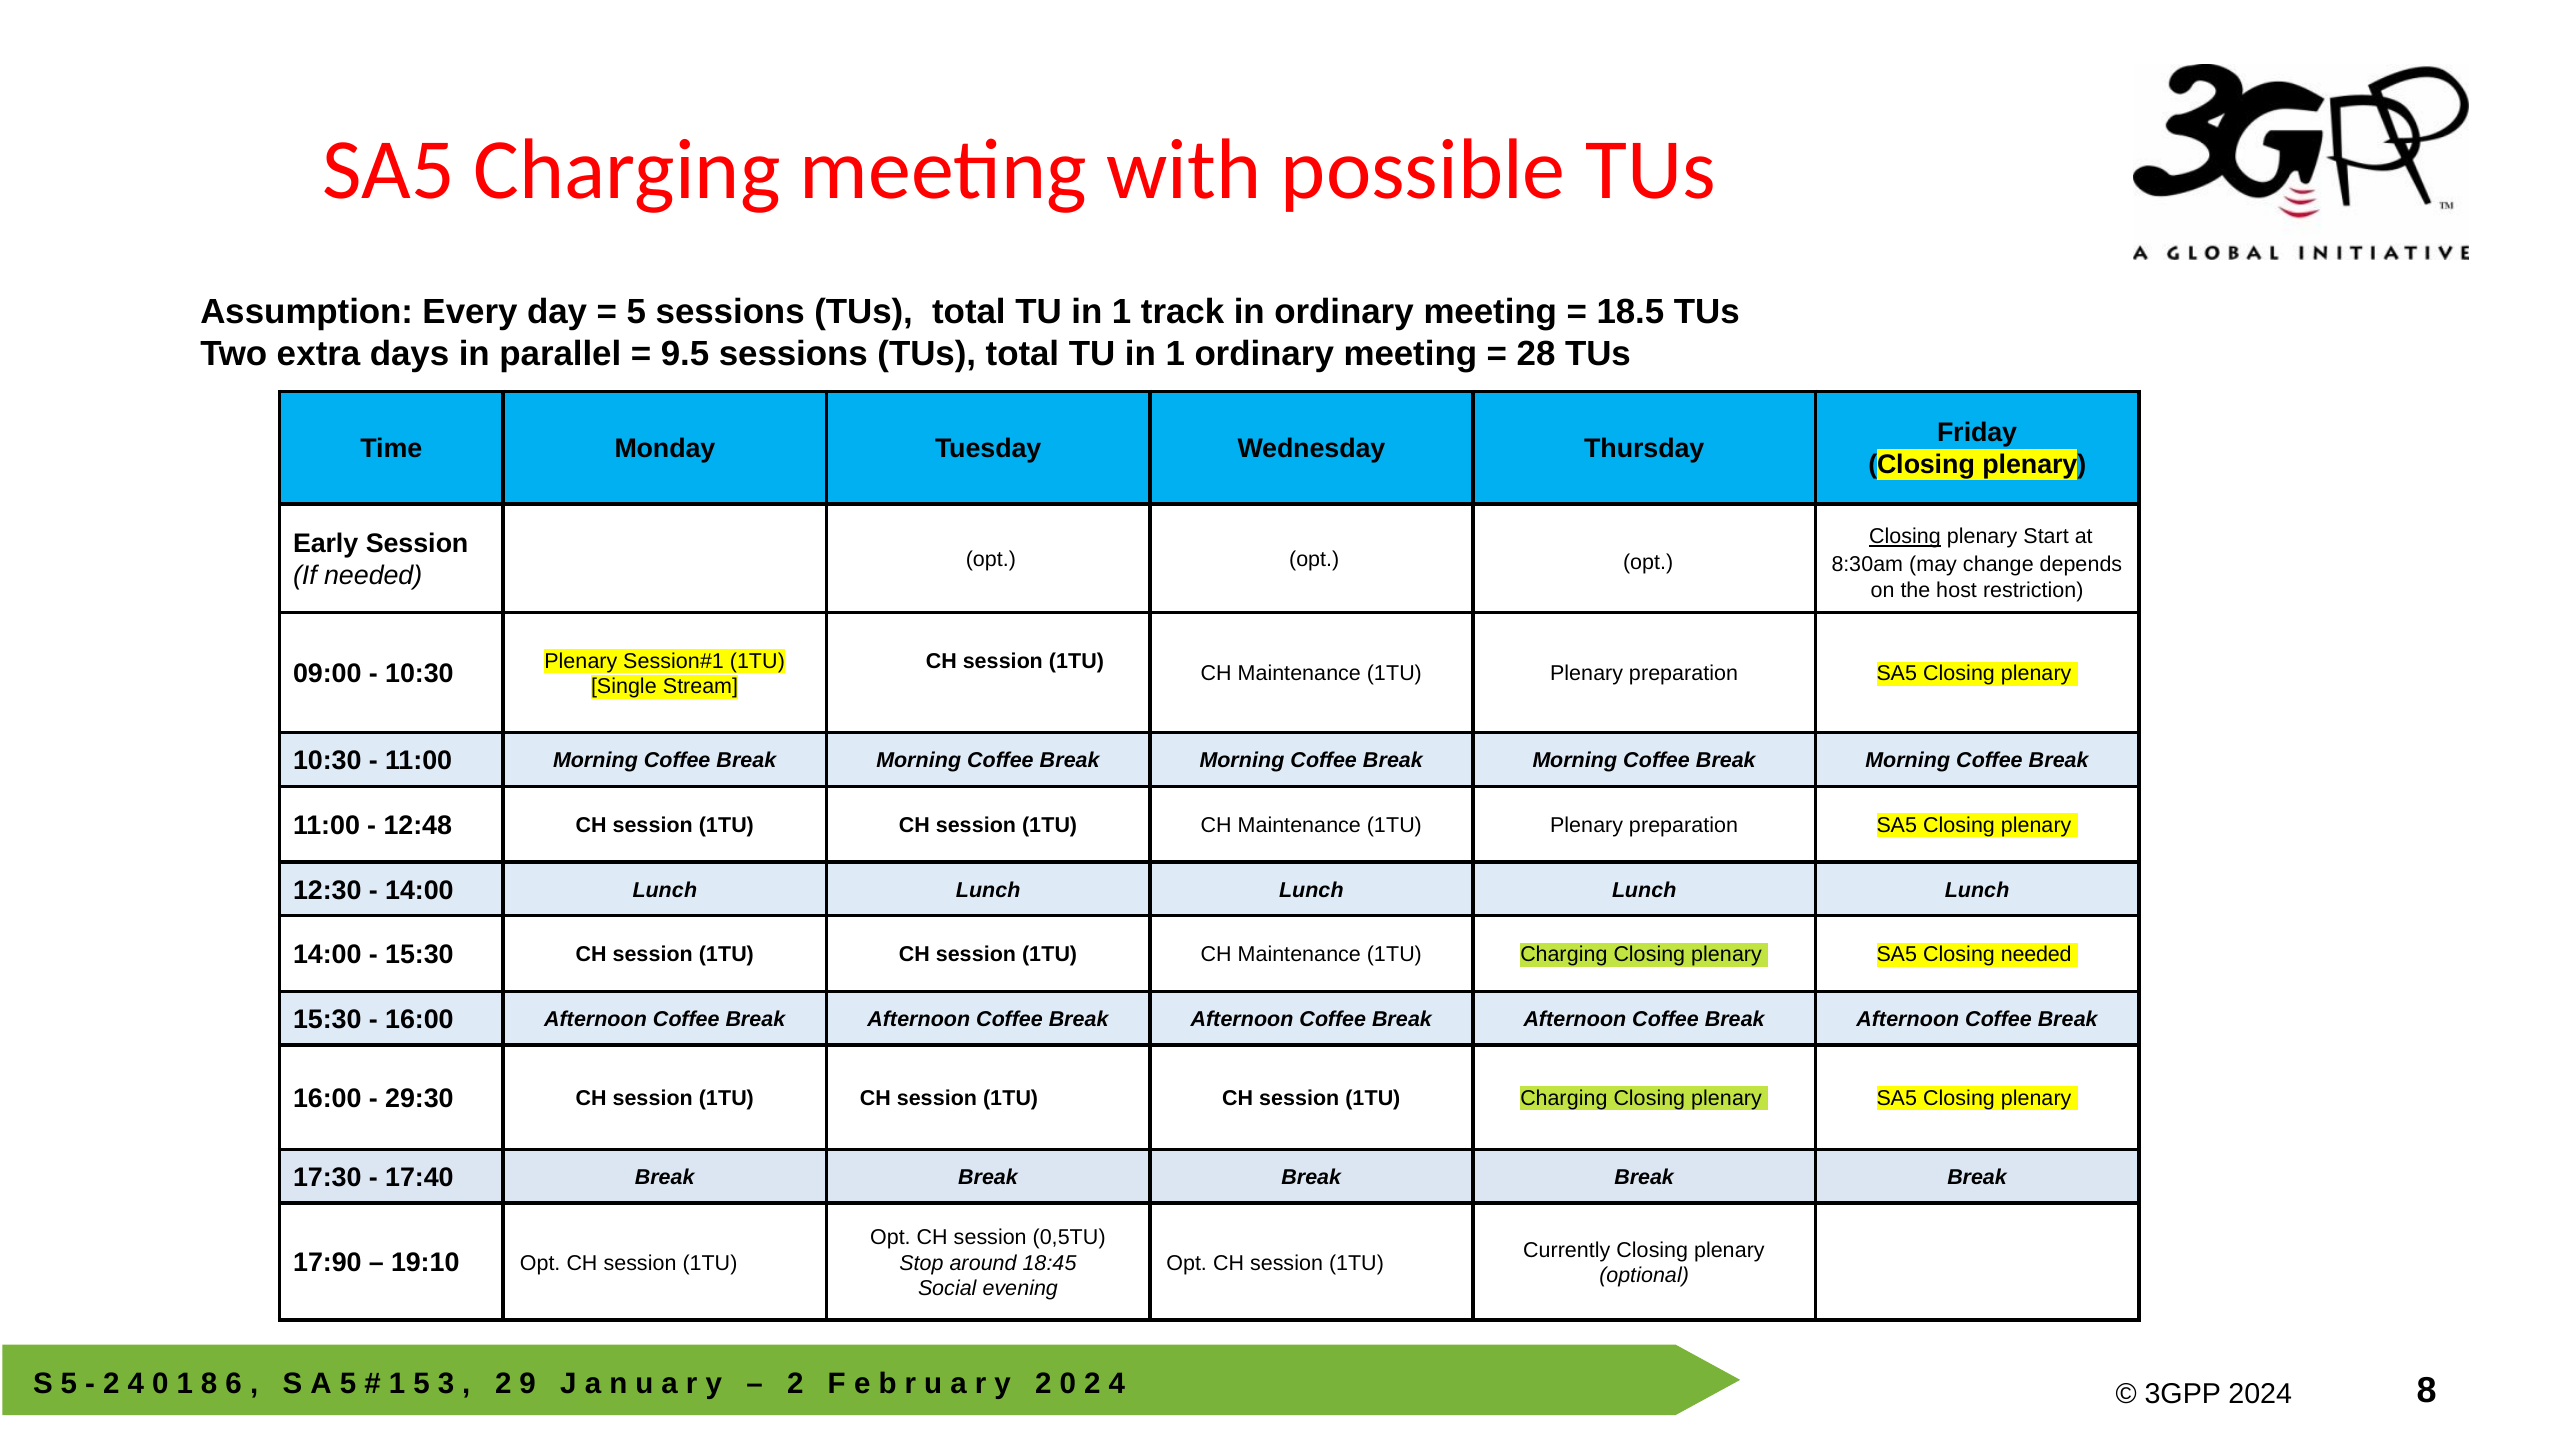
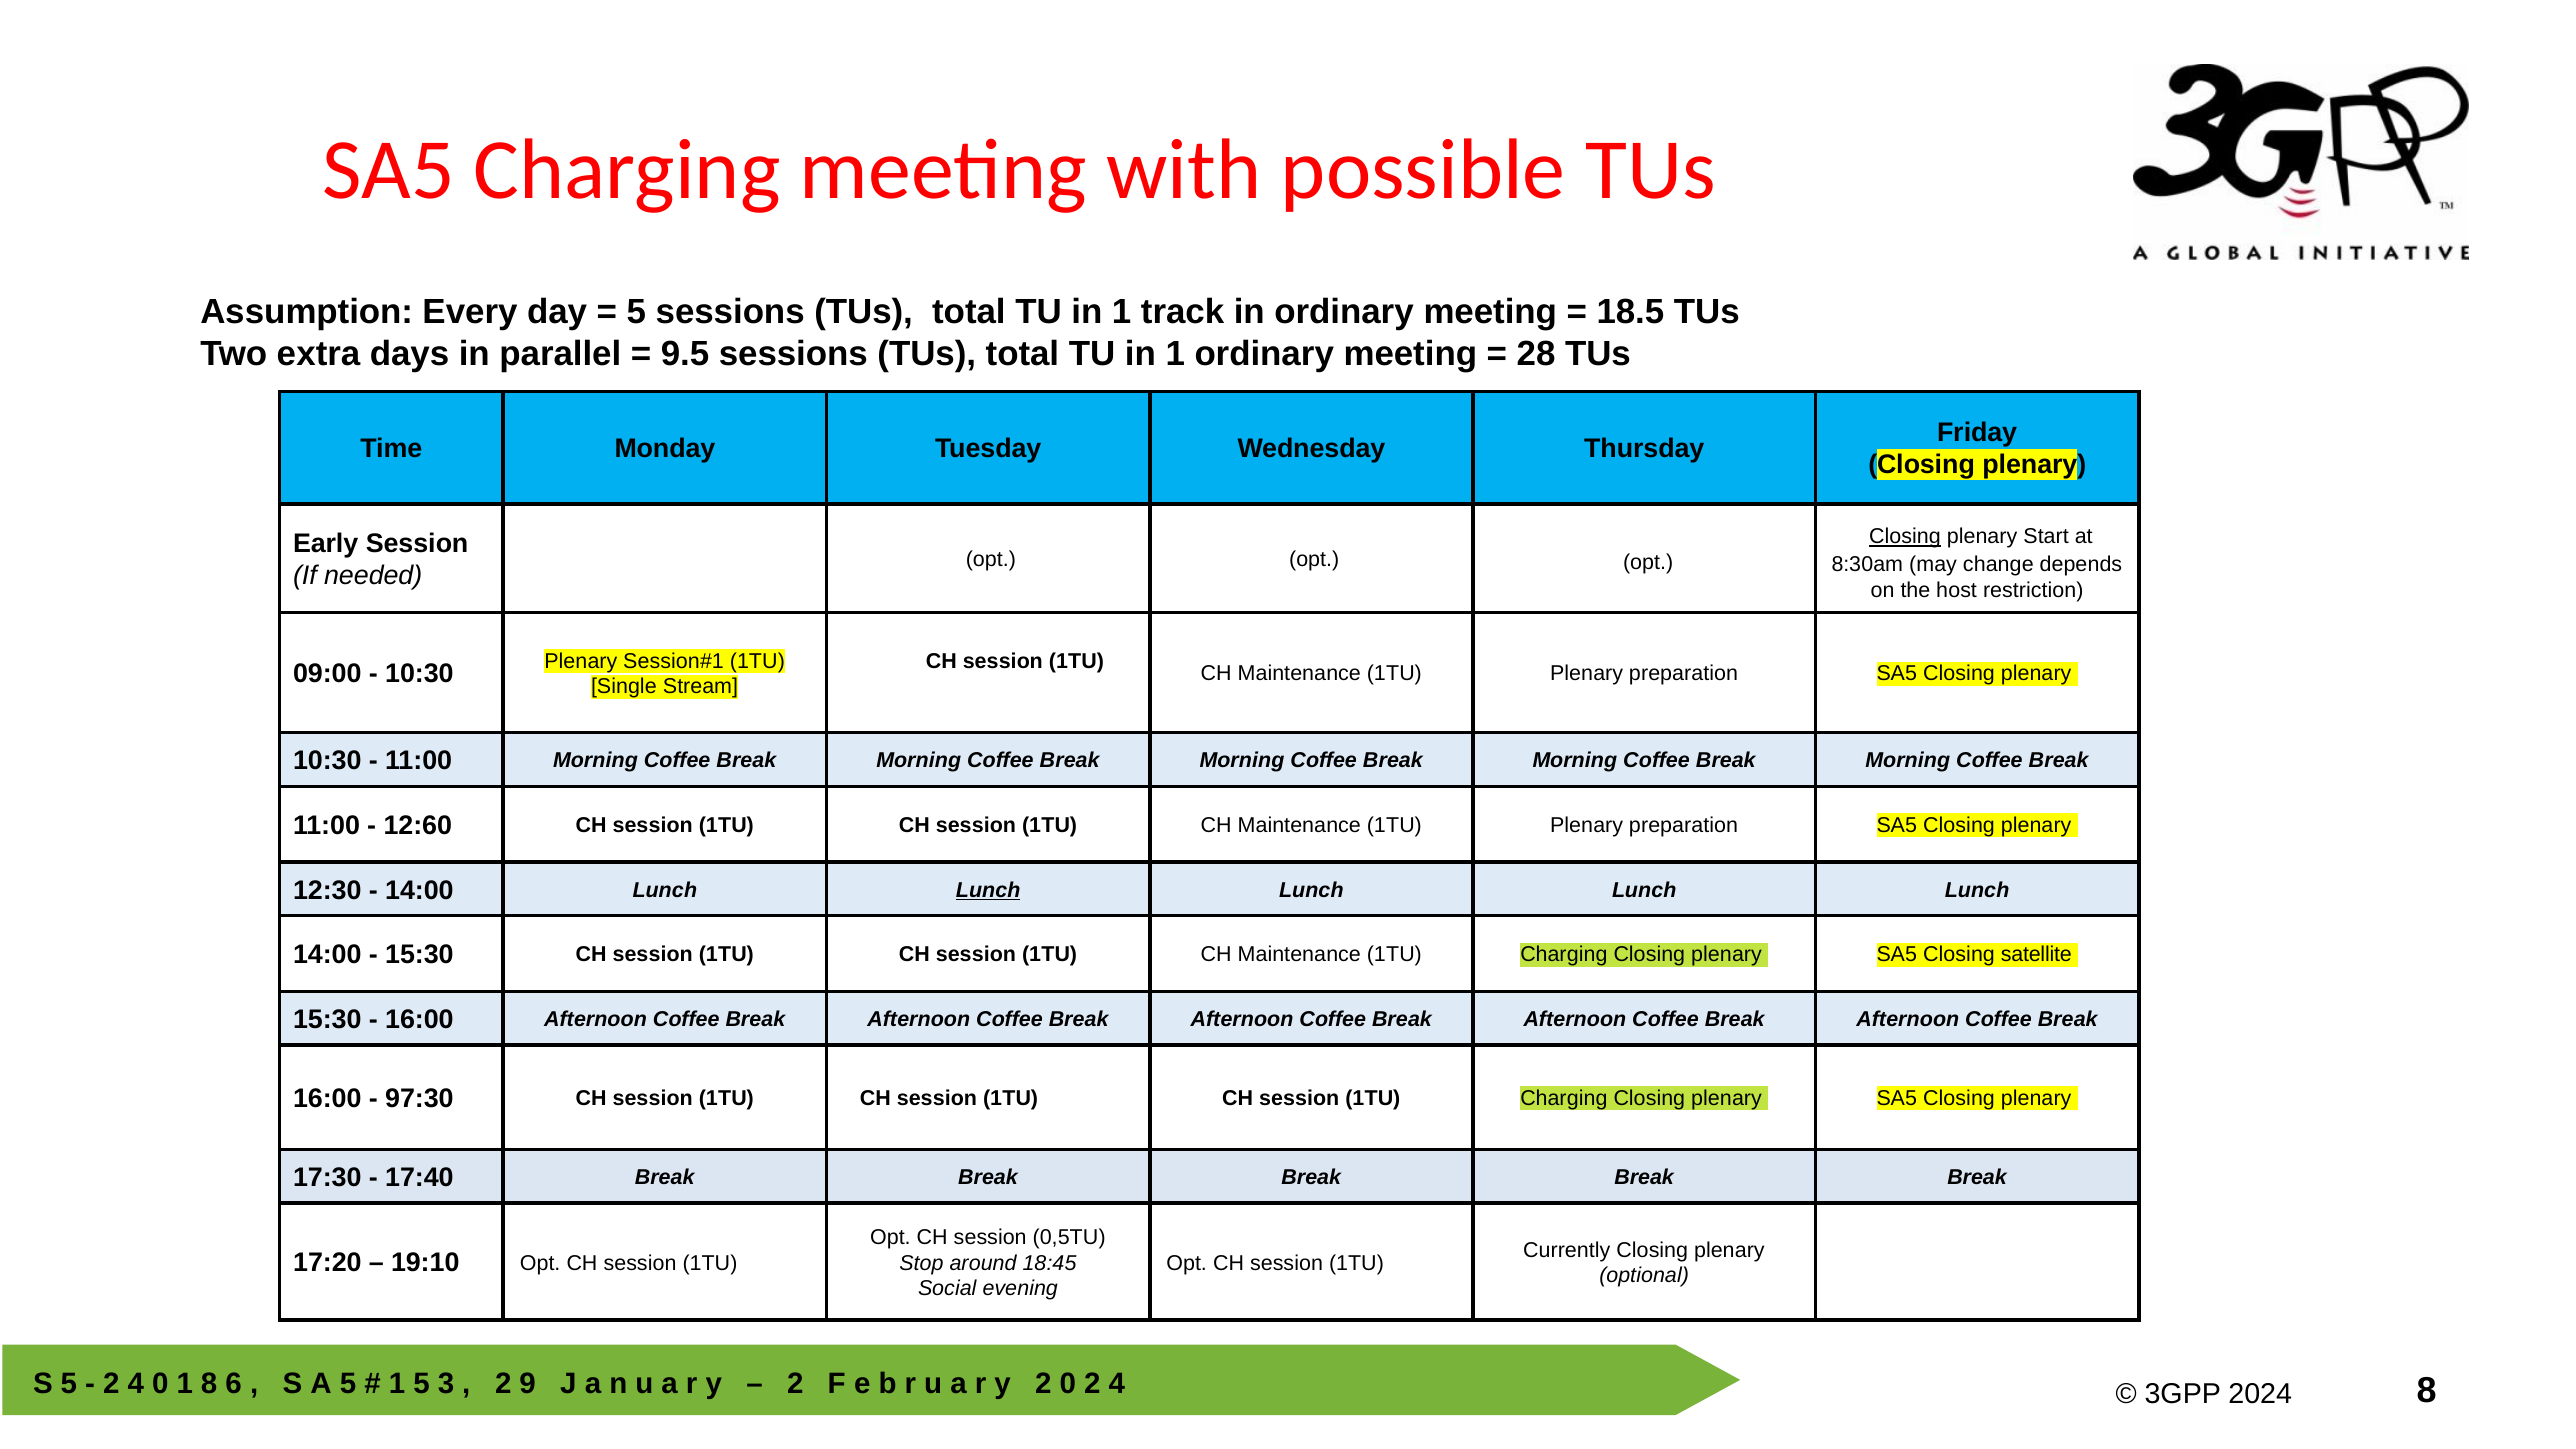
12:48: 12:48 -> 12:60
Lunch at (988, 890) underline: none -> present
Closing needed: needed -> satellite
29:30: 29:30 -> 97:30
17:90: 17:90 -> 17:20
